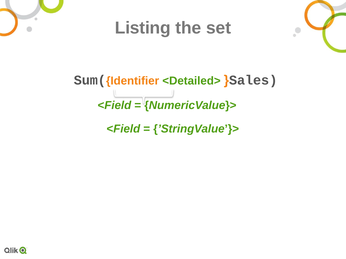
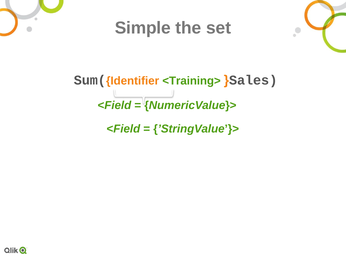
Listing: Listing -> Simple
<Detailed>: <Detailed> -> <Training>
